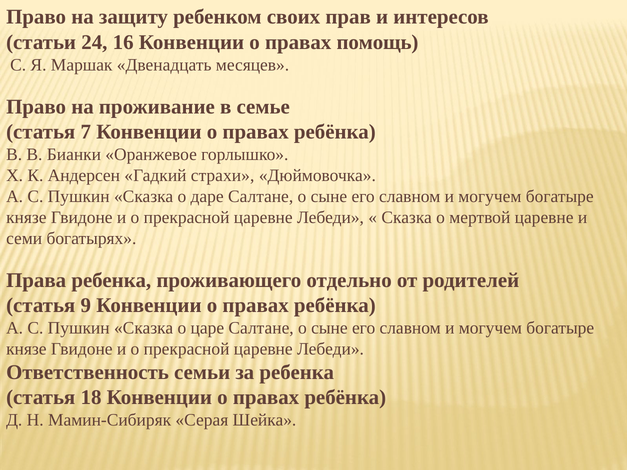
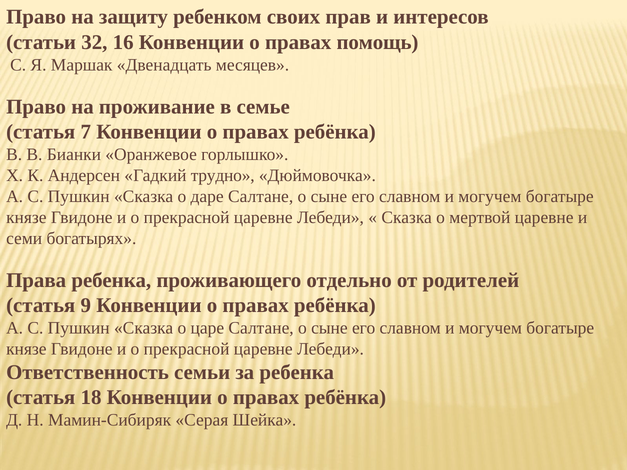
24: 24 -> 32
страхи: страхи -> трудно
